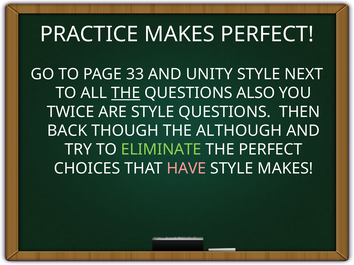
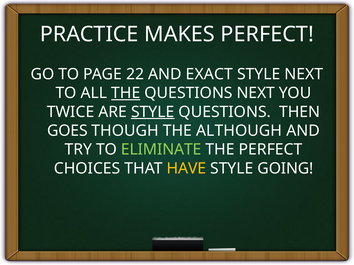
33: 33 -> 22
UNITY: UNITY -> EXACT
QUESTIONS ALSO: ALSO -> NEXT
STYLE at (153, 112) underline: none -> present
BACK: BACK -> GOES
HAVE colour: pink -> yellow
STYLE MAKES: MAKES -> GOING
